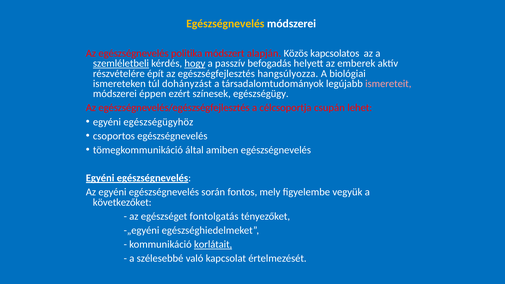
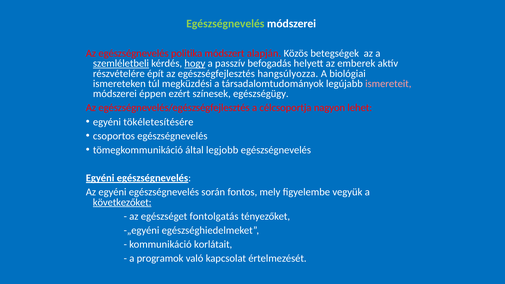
Egészségnevelés at (225, 24) colour: yellow -> light green
kapcsolatos: kapcsolatos -> betegségek
dohányzást: dohányzást -> megküzdési
csupán: csupán -> nagyon
egészségügyhöz: egészségügyhöz -> tökéletesítésére
amiben: amiben -> legjobb
következőket underline: none -> present
korlátait underline: present -> none
szélesebbé: szélesebbé -> programok
